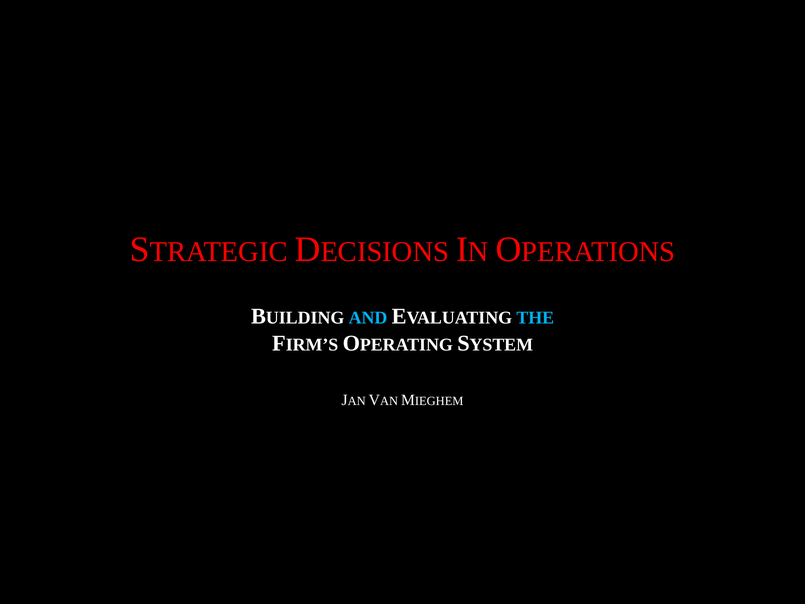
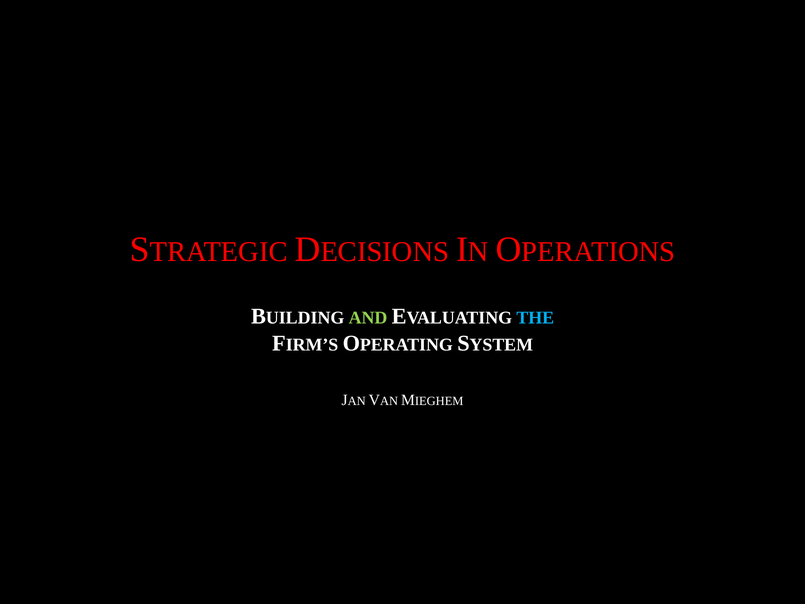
AND colour: light blue -> light green
